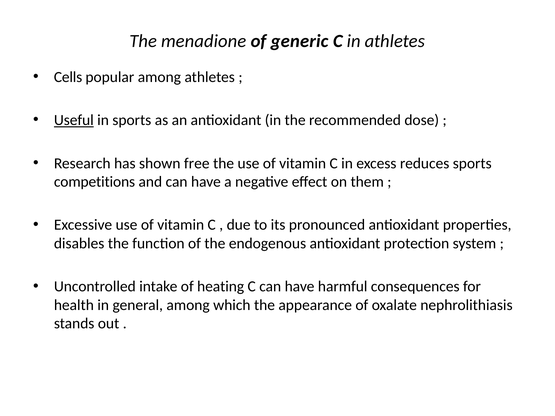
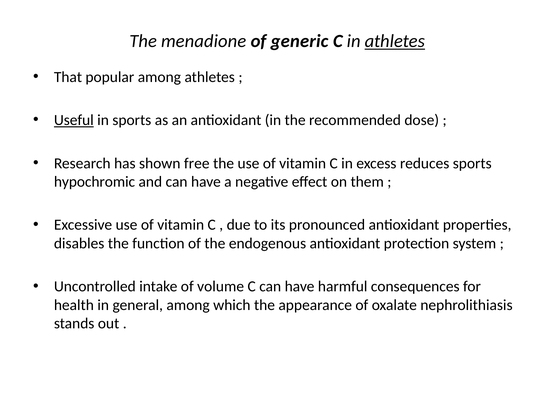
athletes at (395, 41) underline: none -> present
Cells: Cells -> That
competitions: competitions -> hypochromic
heating: heating -> volume
